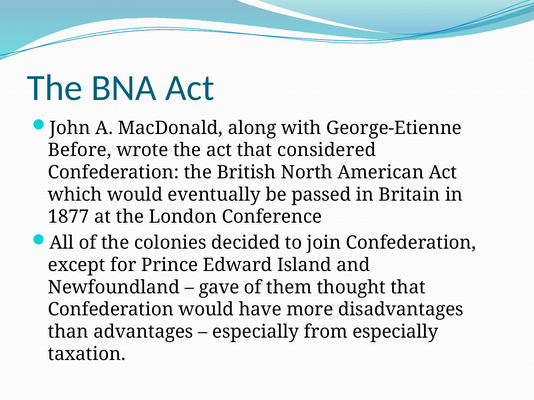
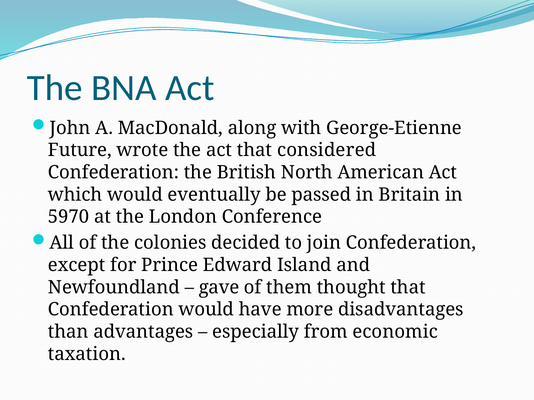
Before: Before -> Future
1877: 1877 -> 5970
from especially: especially -> economic
